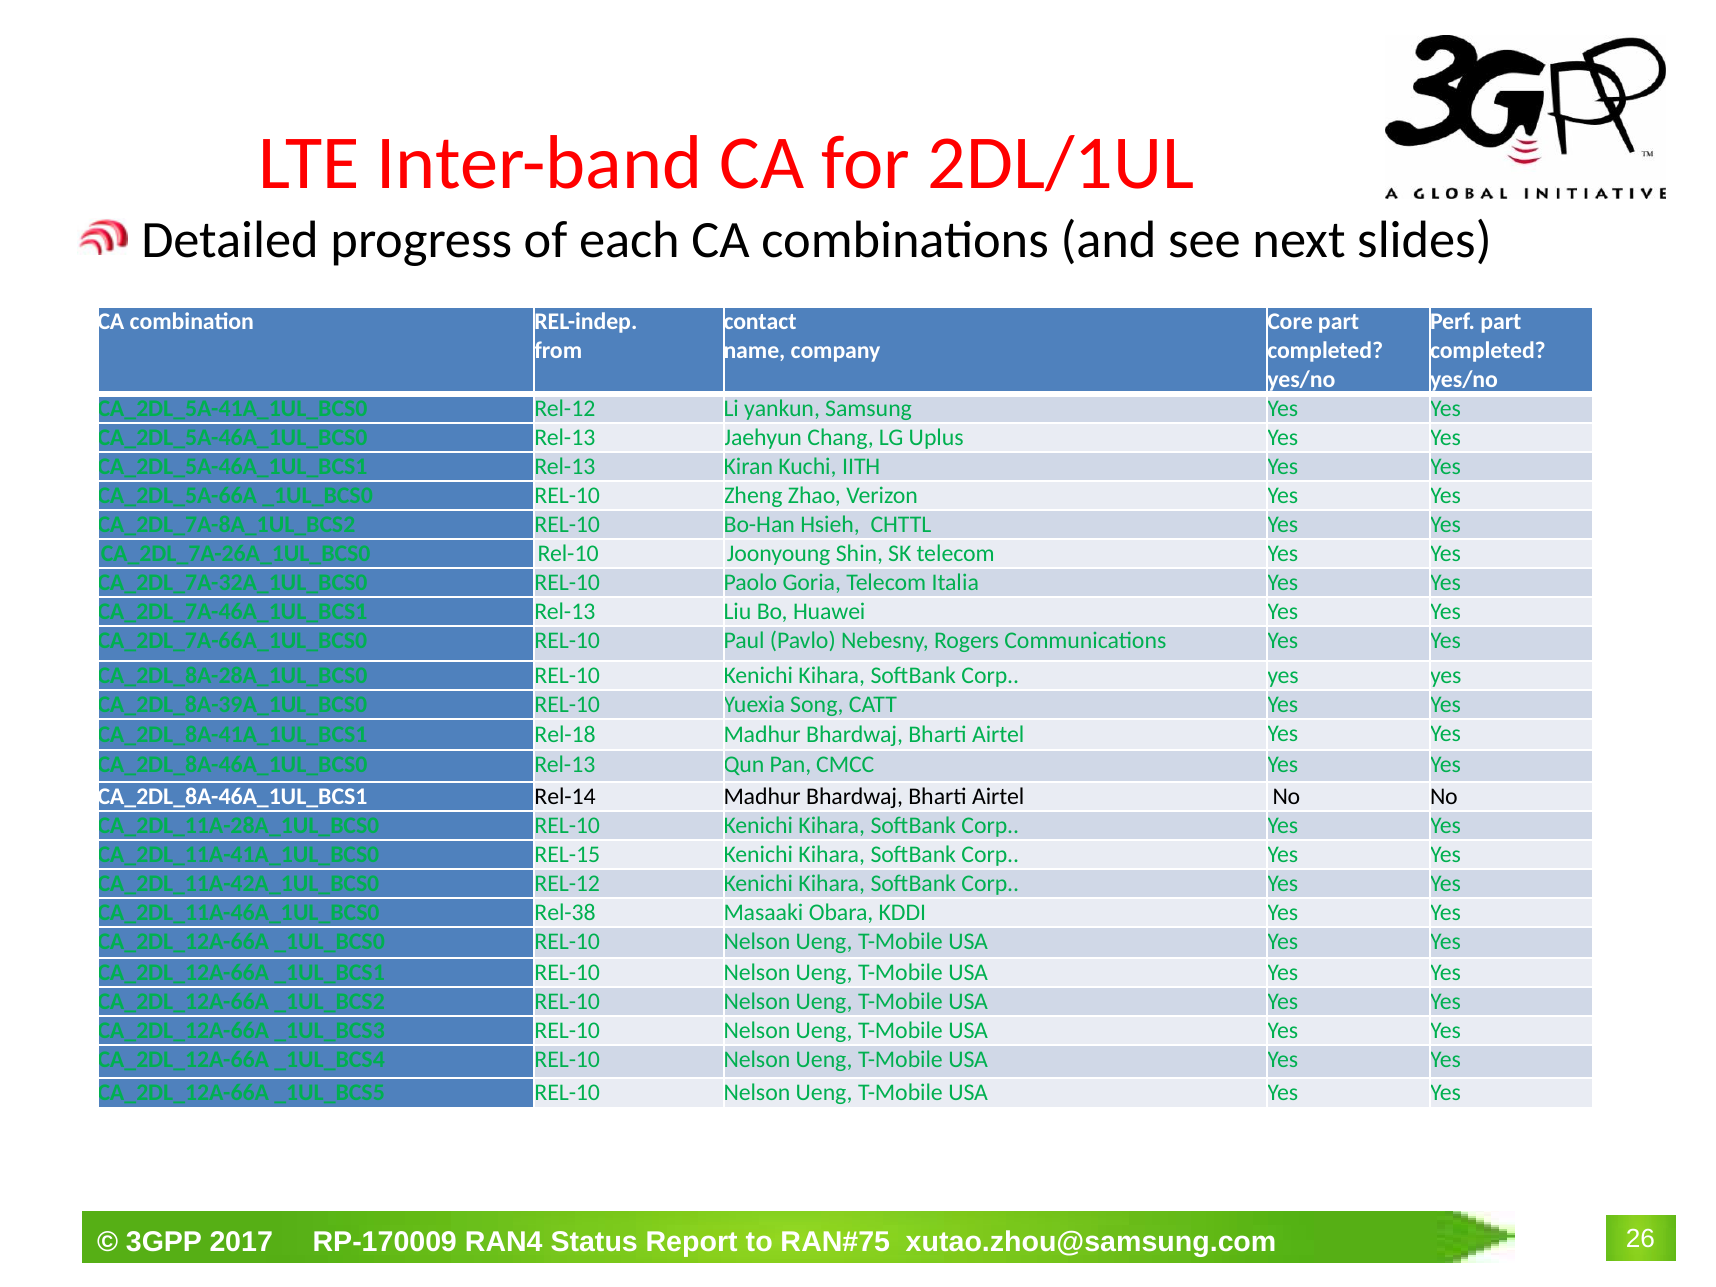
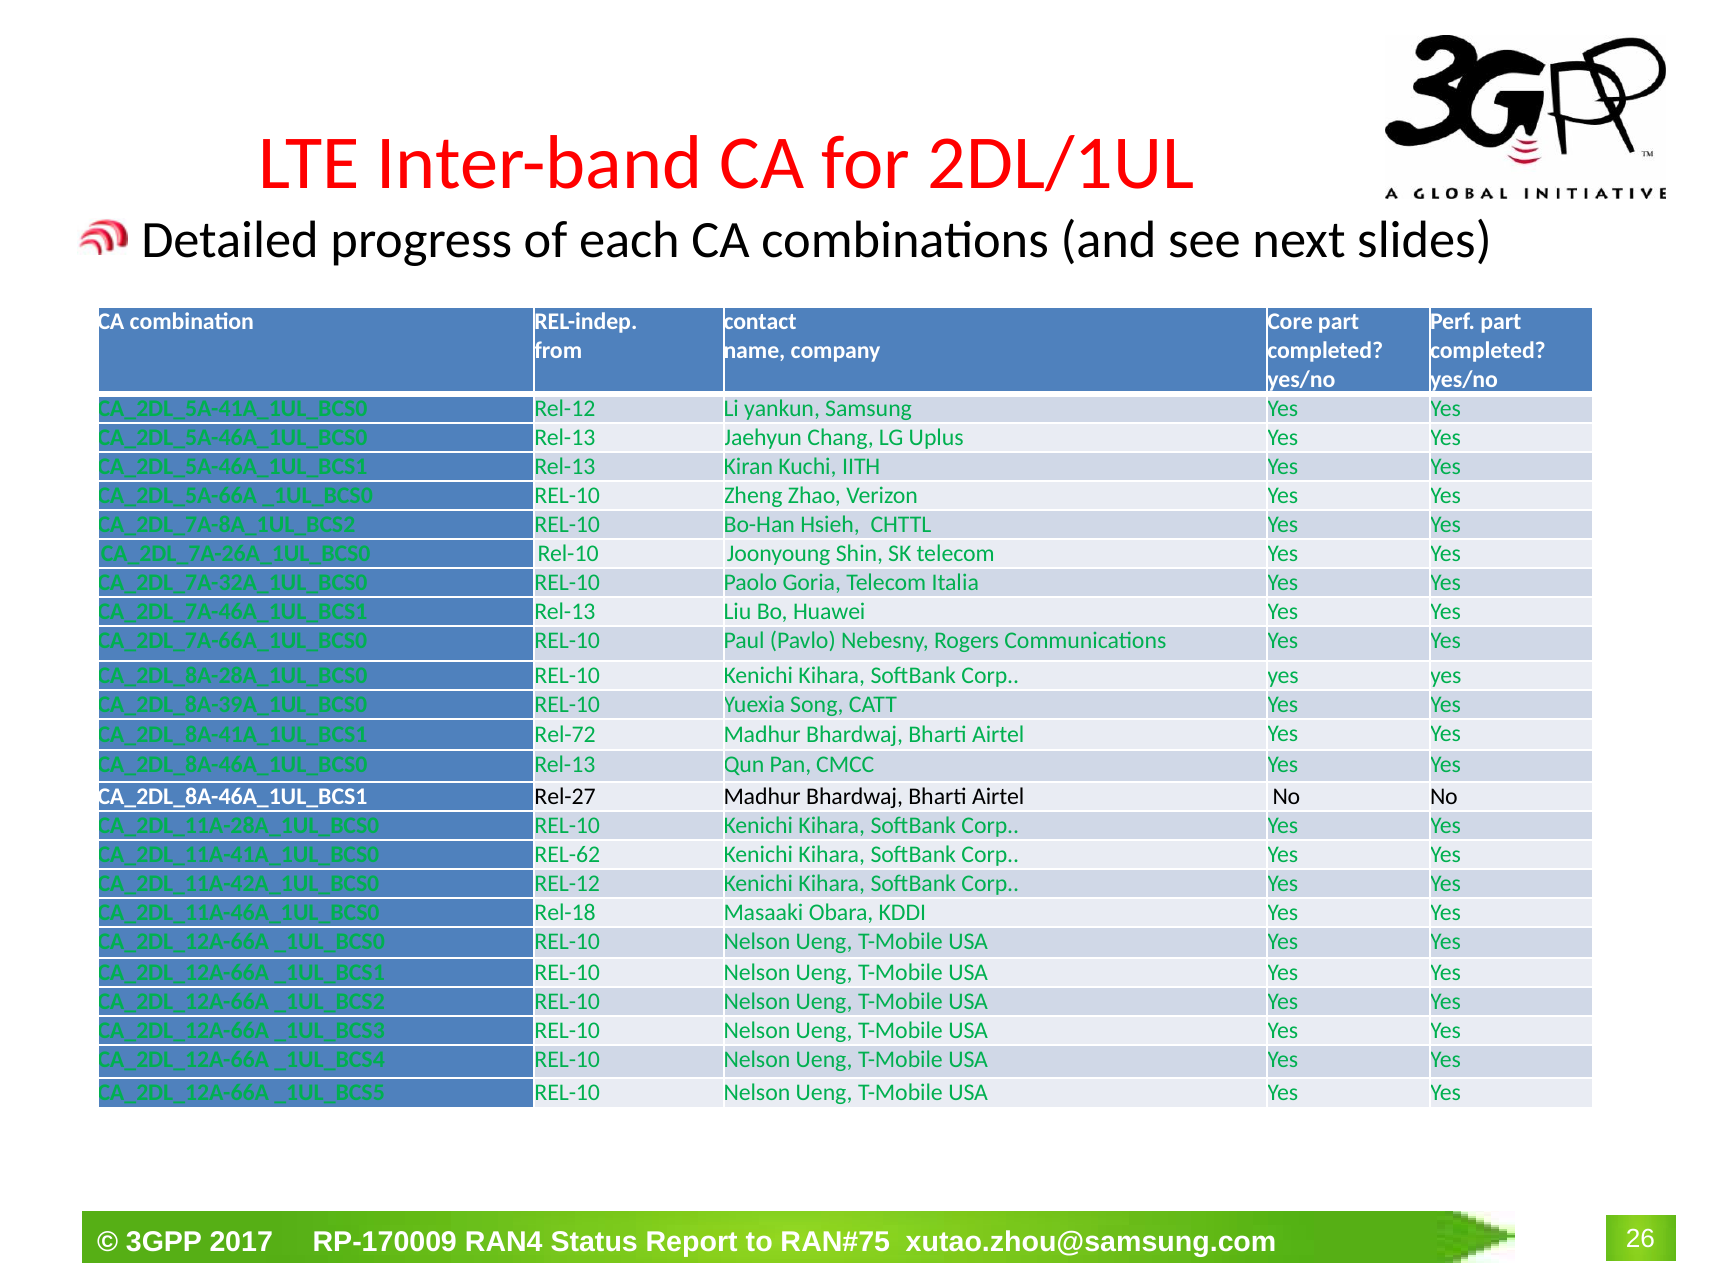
Rel-18: Rel-18 -> Rel-72
Rel-14: Rel-14 -> Rel-27
REL-15: REL-15 -> REL-62
Rel-38: Rel-38 -> Rel-18
